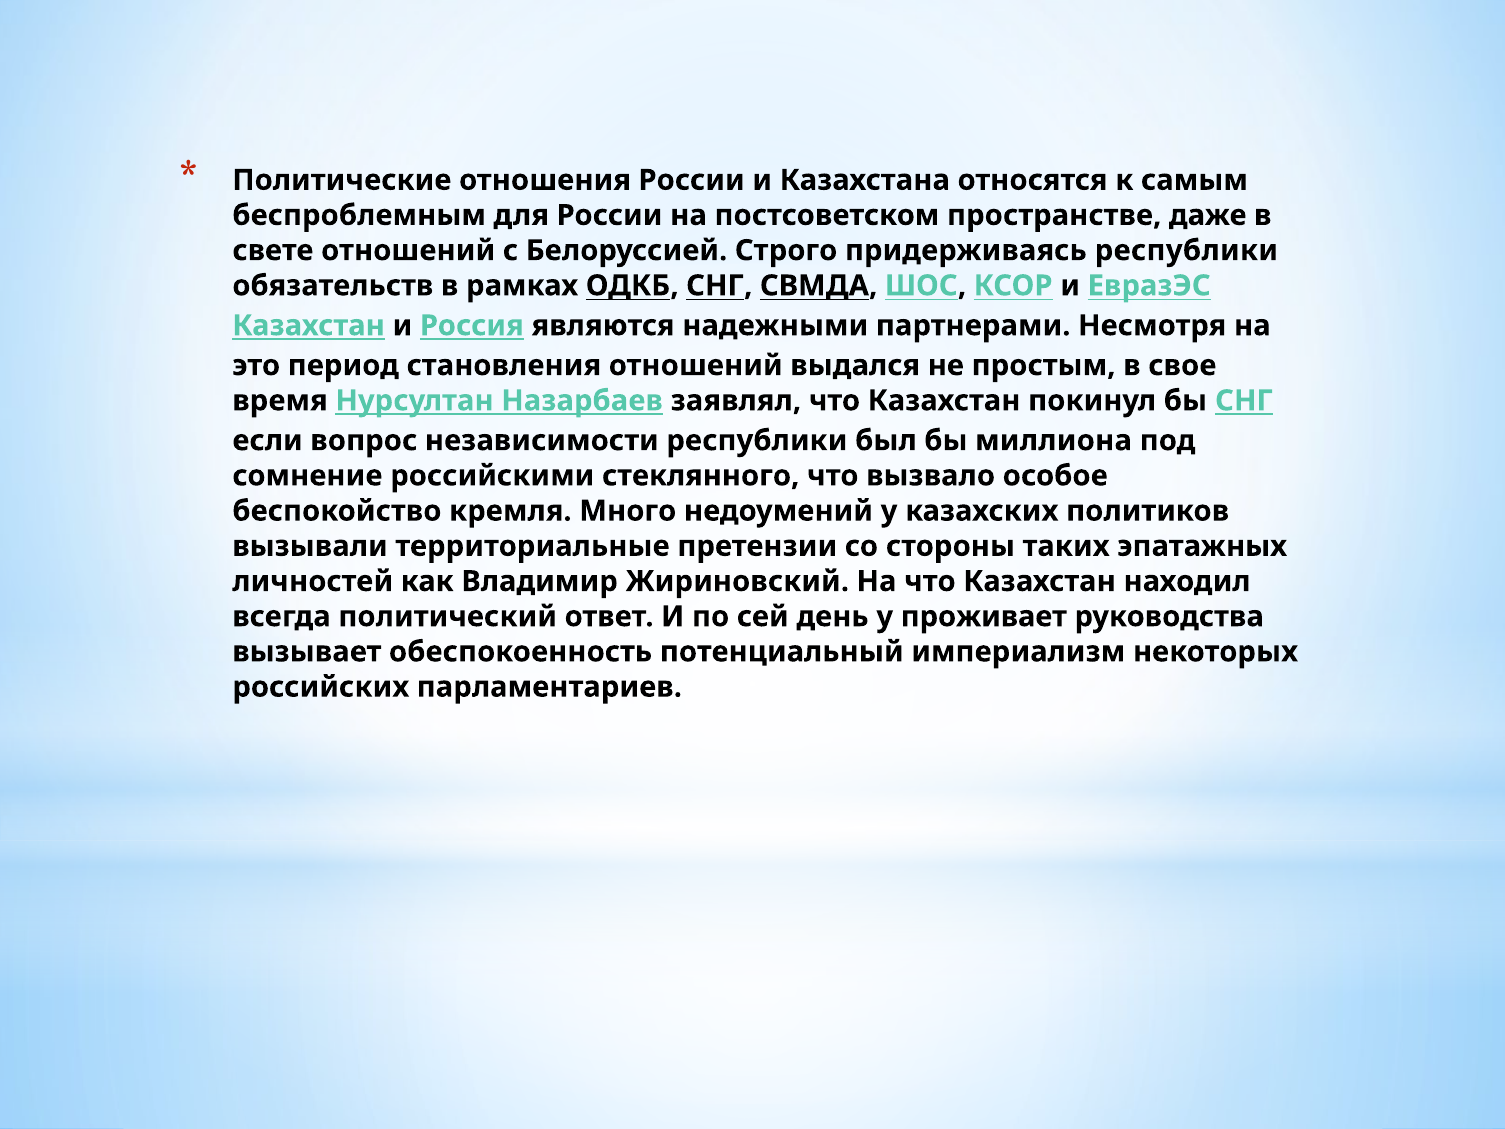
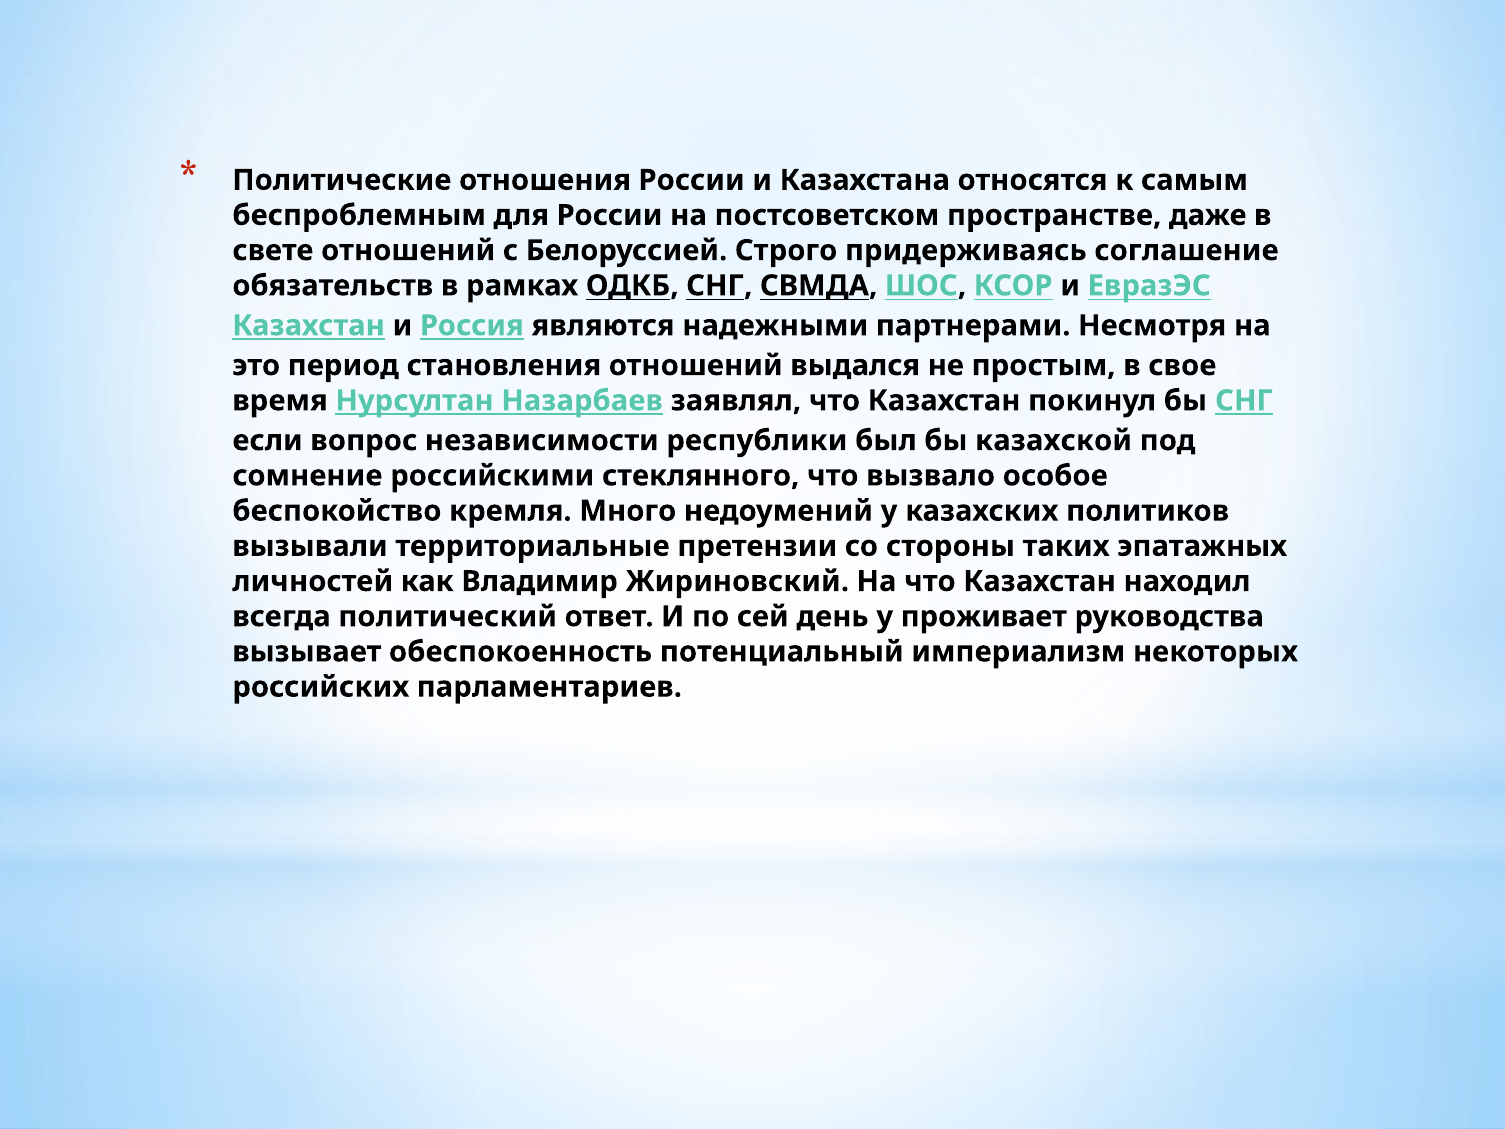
придерживаясь республики: республики -> соглашение
миллиона: миллиона -> казахской
